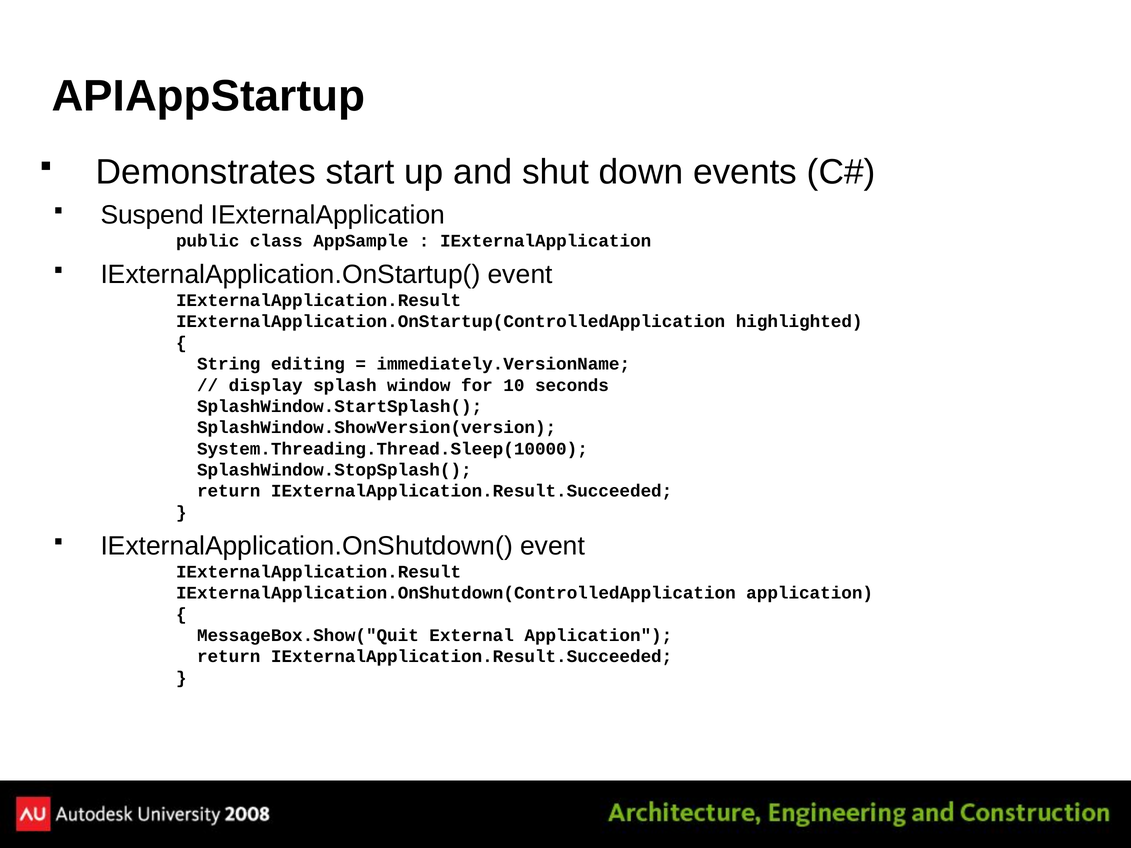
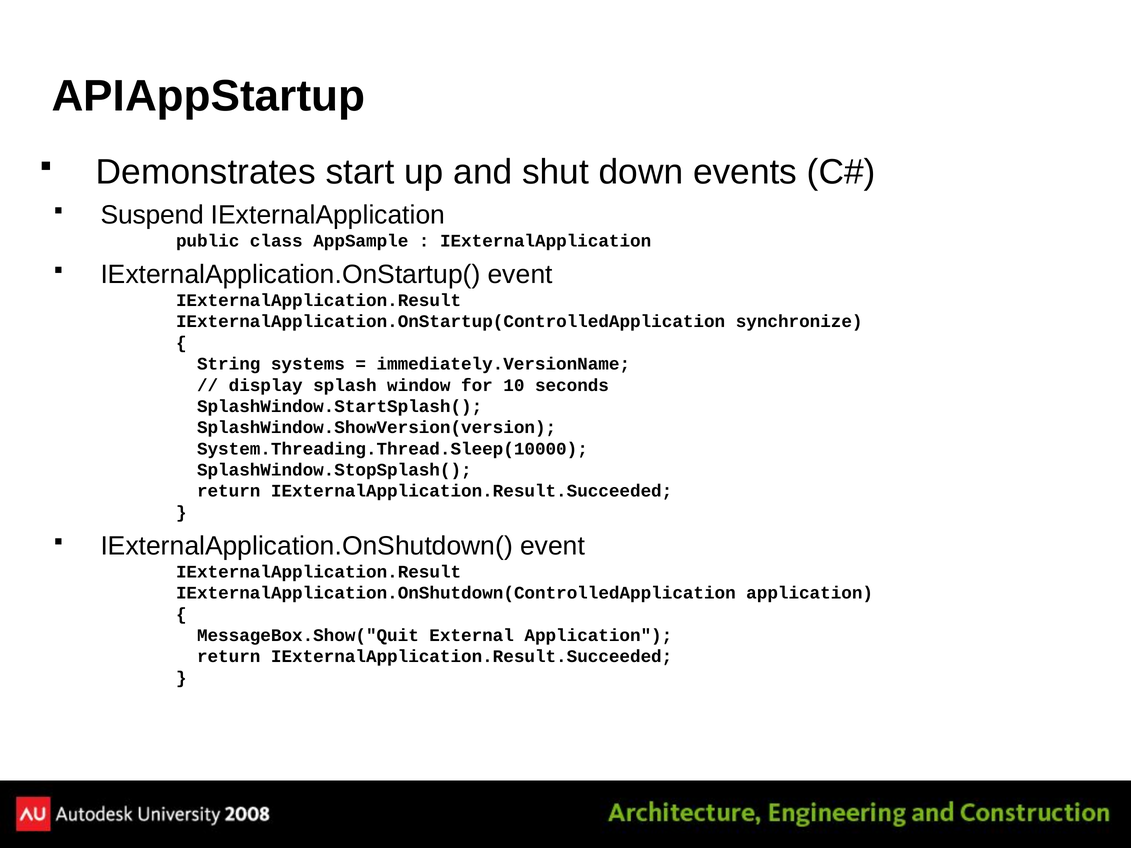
highlighted: highlighted -> synchronize
editing: editing -> systems
